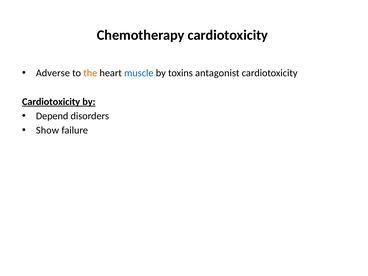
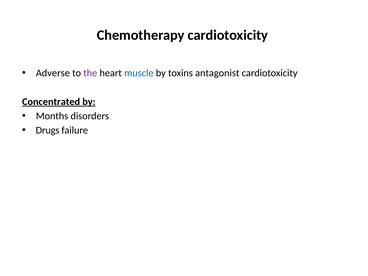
the colour: orange -> purple
Cardiotoxicity at (51, 102): Cardiotoxicity -> Concentrated
Depend: Depend -> Months
Show: Show -> Drugs
